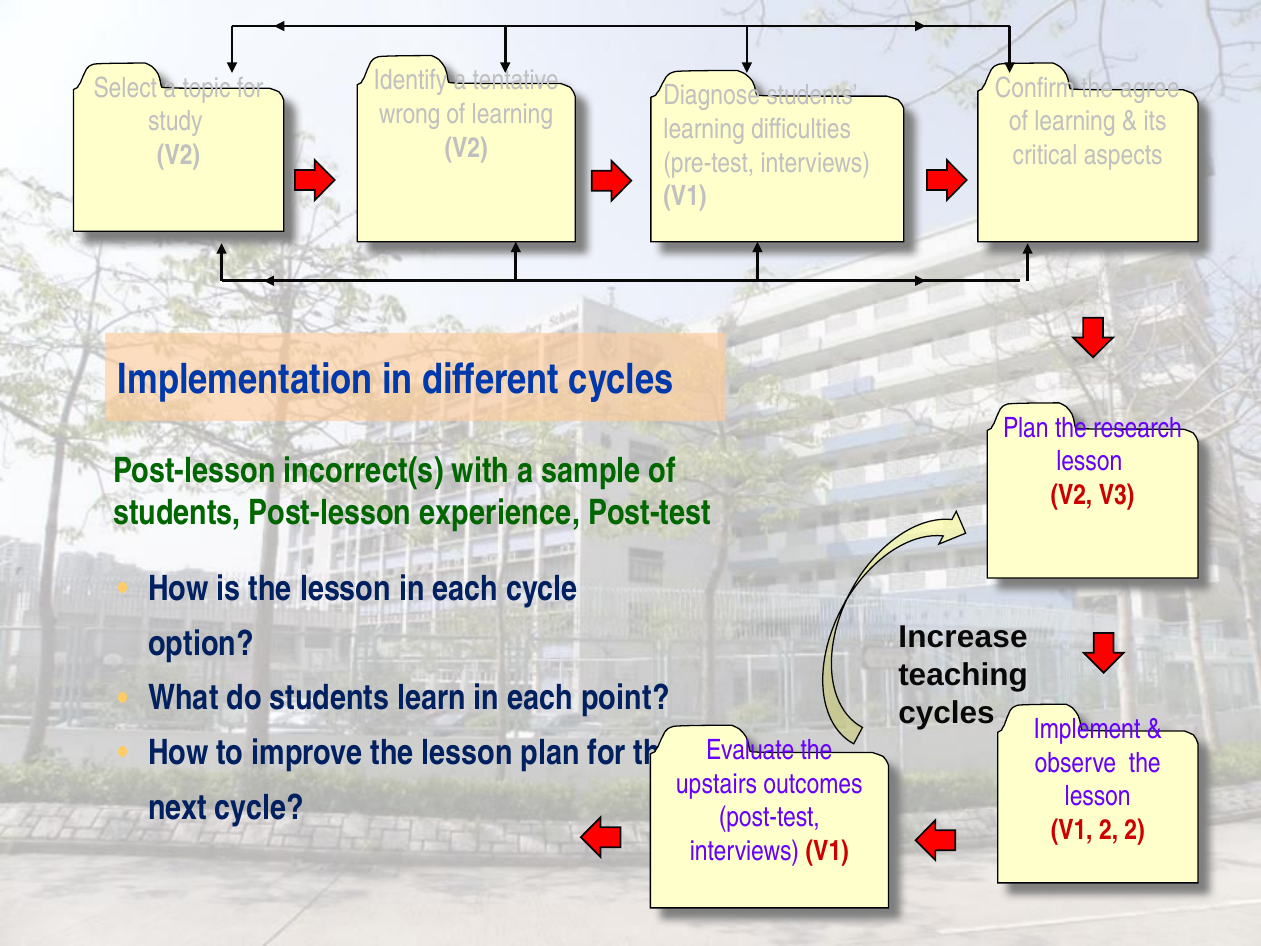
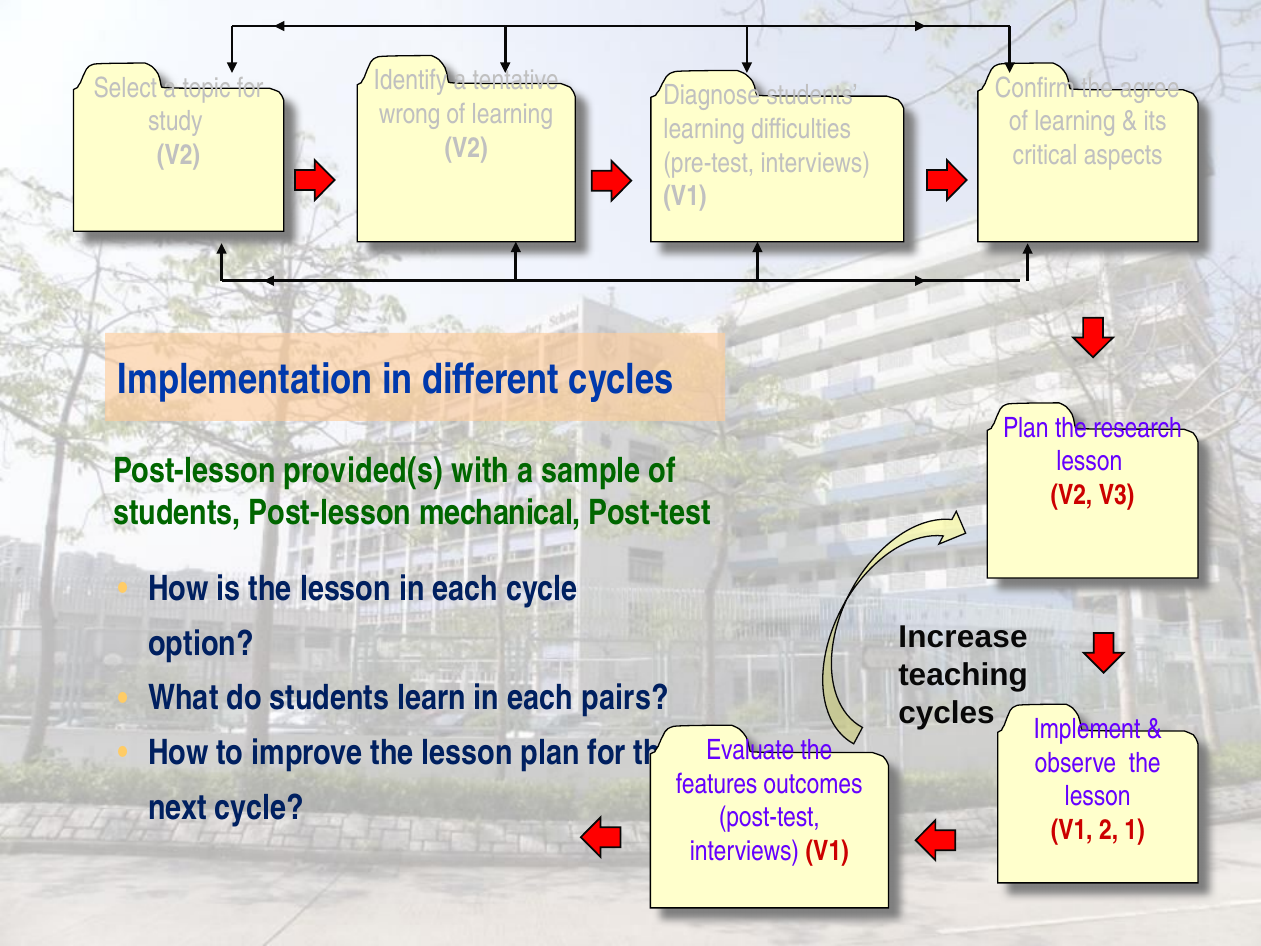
incorrect(s: incorrect(s -> provided(s
experience: experience -> mechanical
point: point -> pairs
upstairs: upstairs -> features
2 2: 2 -> 1
